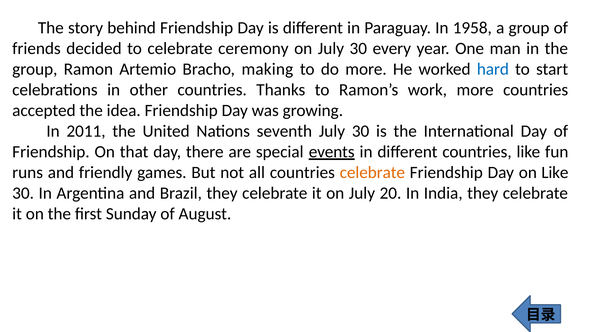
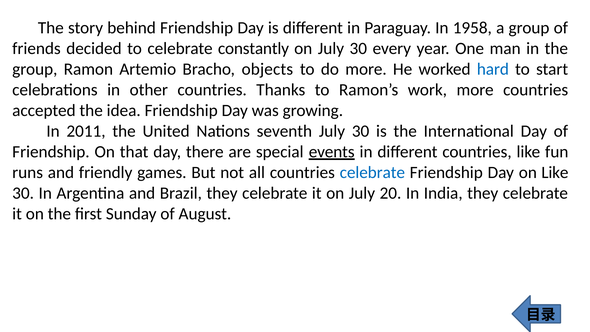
ceremony: ceremony -> constantly
making: making -> objects
celebrate at (372, 172) colour: orange -> blue
